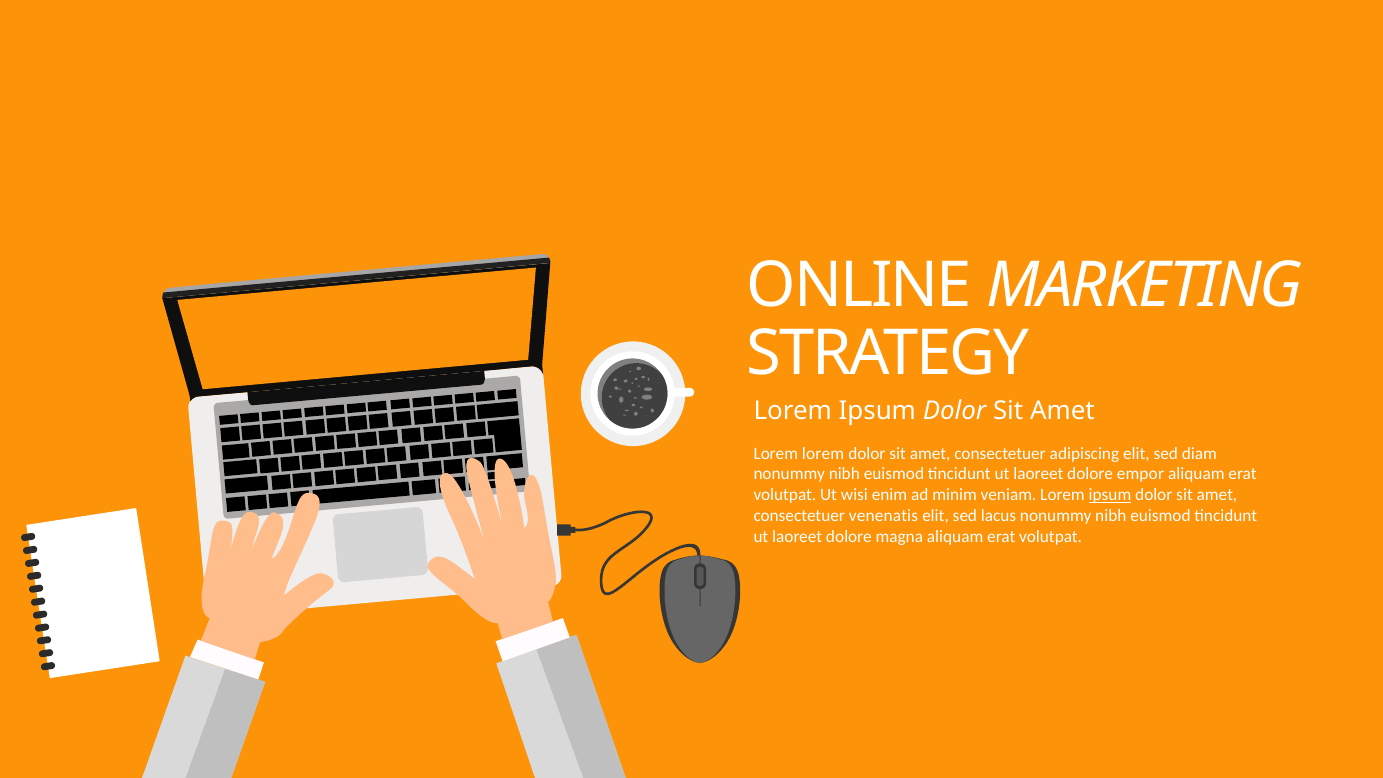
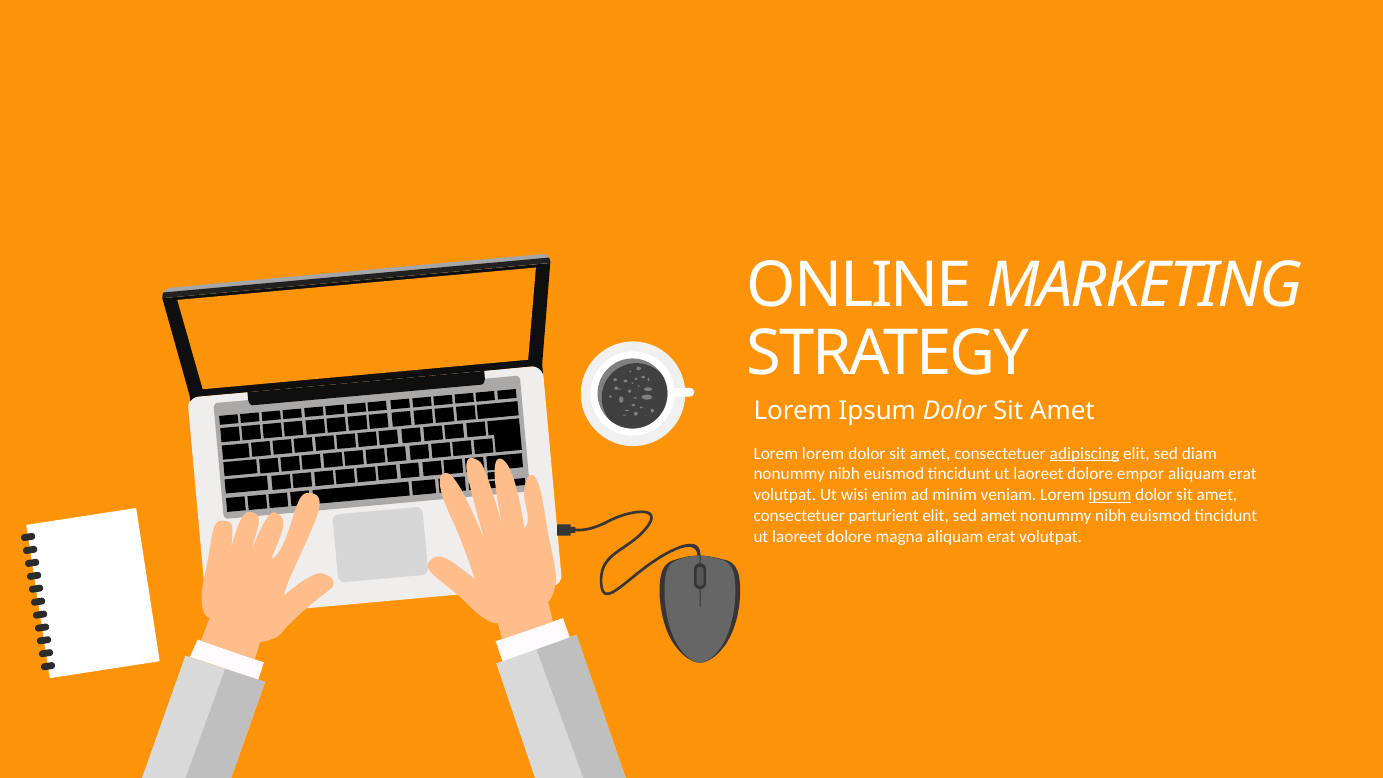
adipiscing underline: none -> present
venenatis: venenatis -> parturient
sed lacus: lacus -> amet
